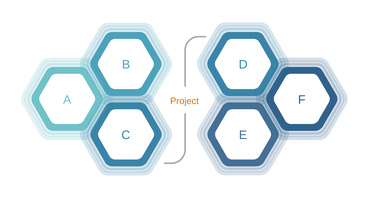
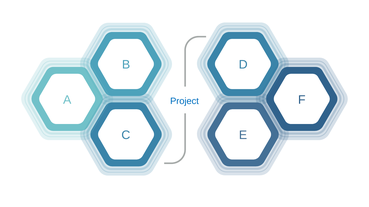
Project colour: orange -> blue
